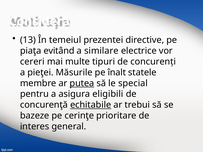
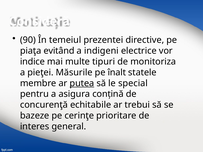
13: 13 -> 90
similare: similare -> indigeni
cereri: cereri -> indice
concurenţi: concurenţi -> monitoriza
eligibili: eligibili -> conţină
echitabile underline: present -> none
